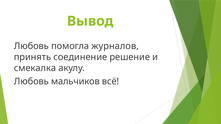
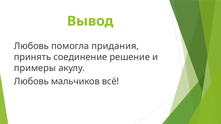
журналов: журналов -> придания
смекалка: смекалка -> примеры
